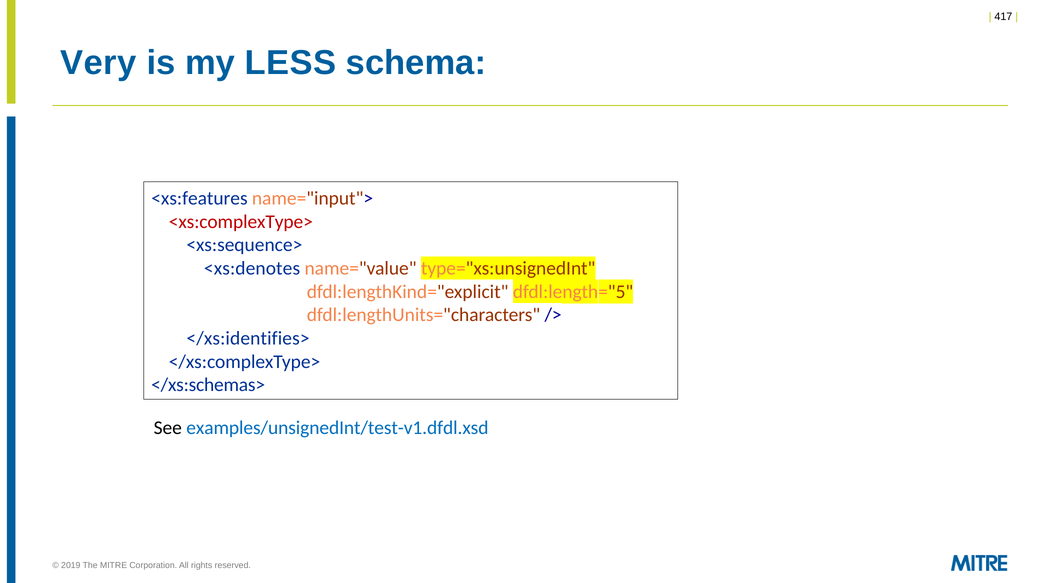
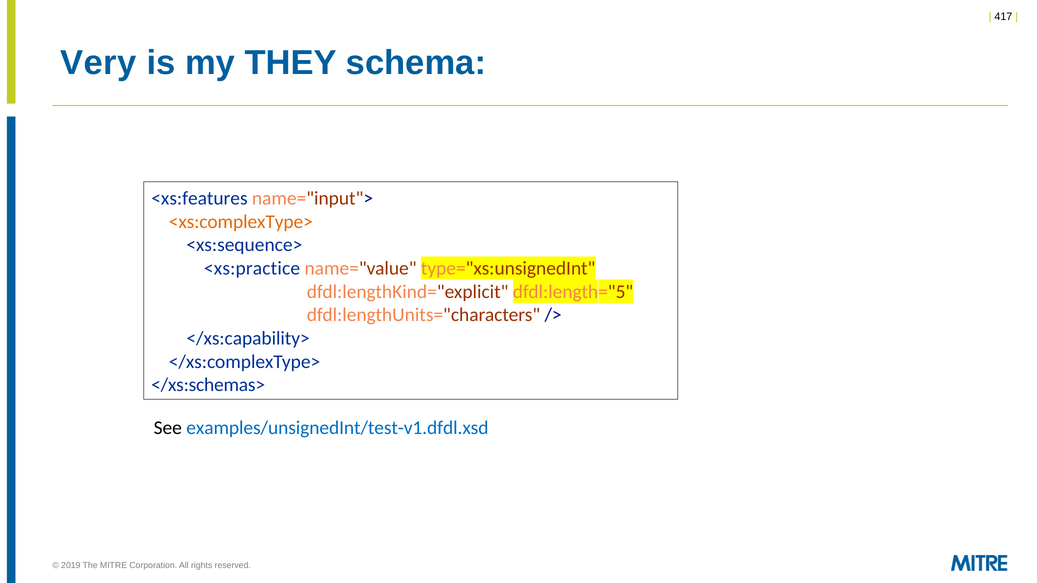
LESS: LESS -> THEY
<xs:complexType> colour: red -> orange
<xs:denotes: <xs:denotes -> <xs:practice
</xs:identifies>: </xs:identifies> -> </xs:capability>
